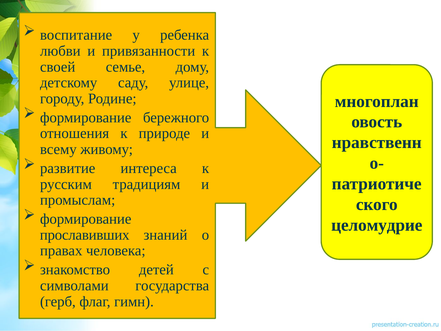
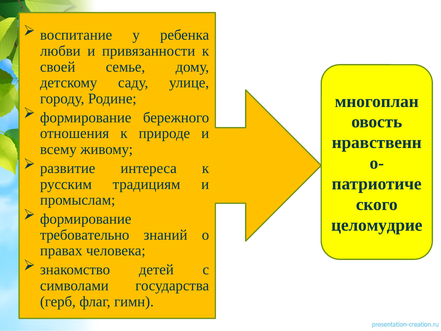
прославивших: прославивших -> требовательно
